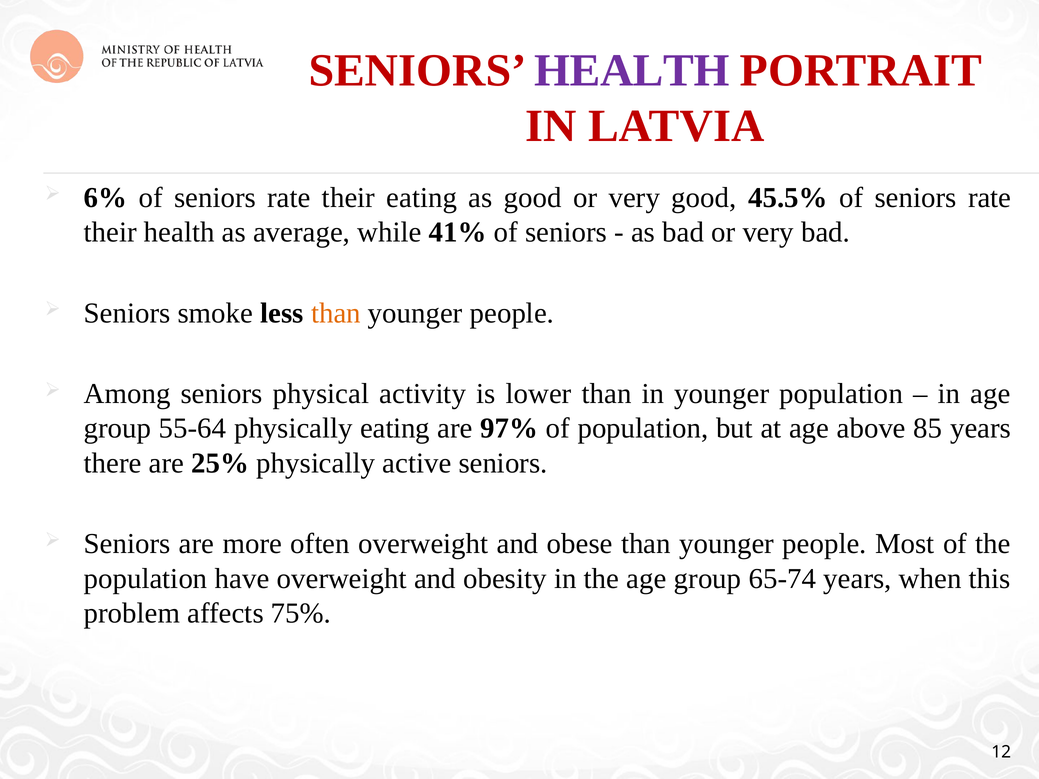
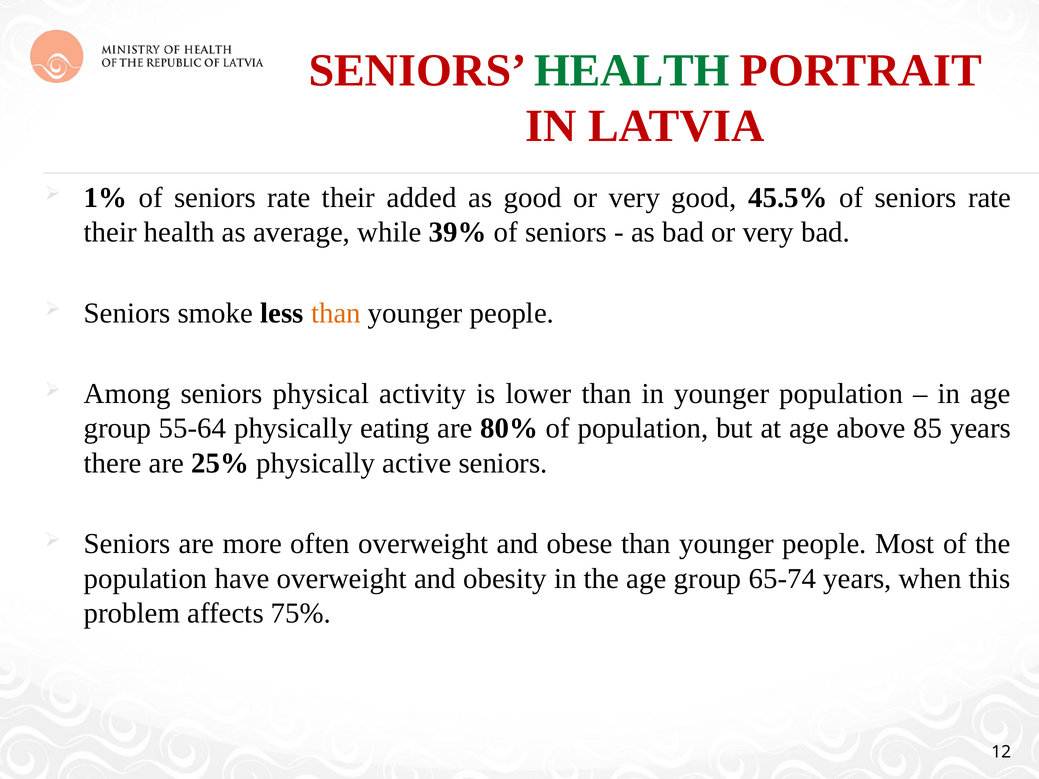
HEALTH at (632, 71) colour: purple -> green
6%: 6% -> 1%
their eating: eating -> added
41%: 41% -> 39%
97%: 97% -> 80%
